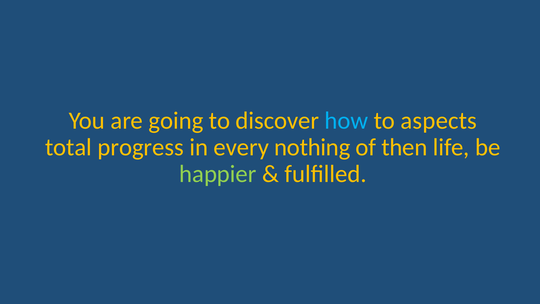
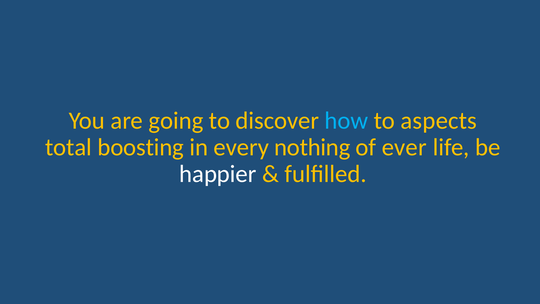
progress: progress -> boosting
then: then -> ever
happier colour: light green -> white
